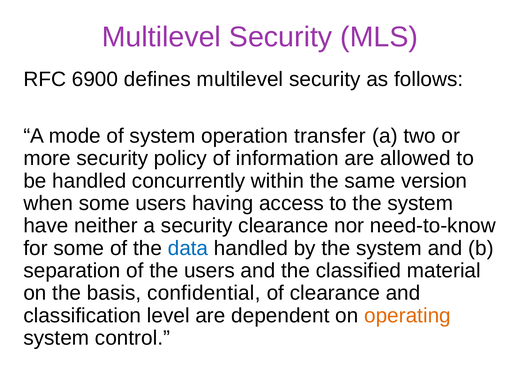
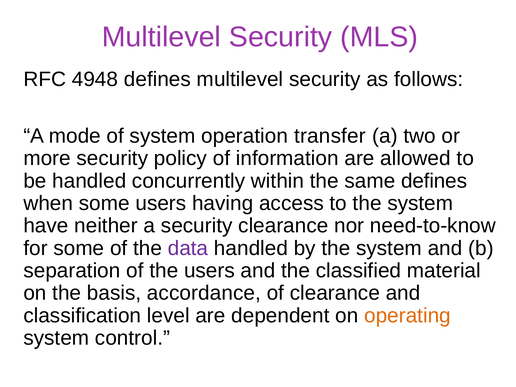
6900: 6900 -> 4948
same version: version -> defines
data colour: blue -> purple
confidential: confidential -> accordance
